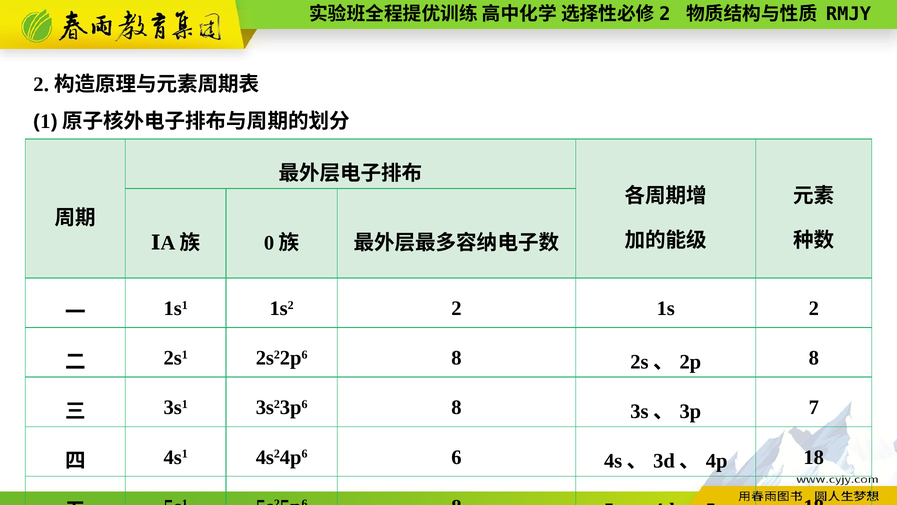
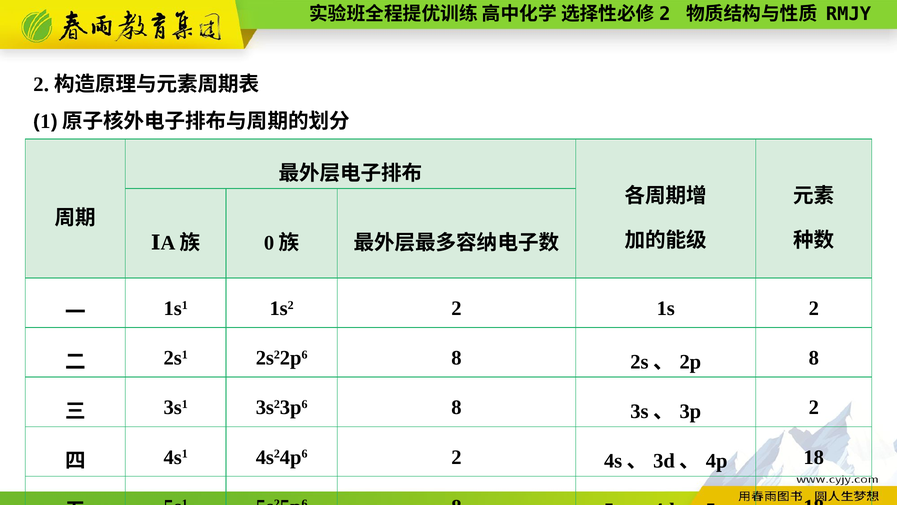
7 at (814, 407): 7 -> 2
4s24p6 6: 6 -> 2
